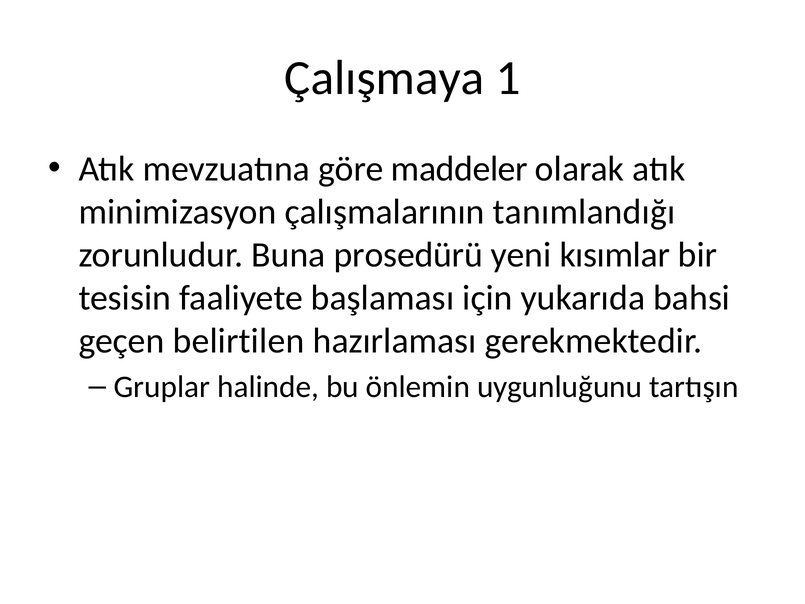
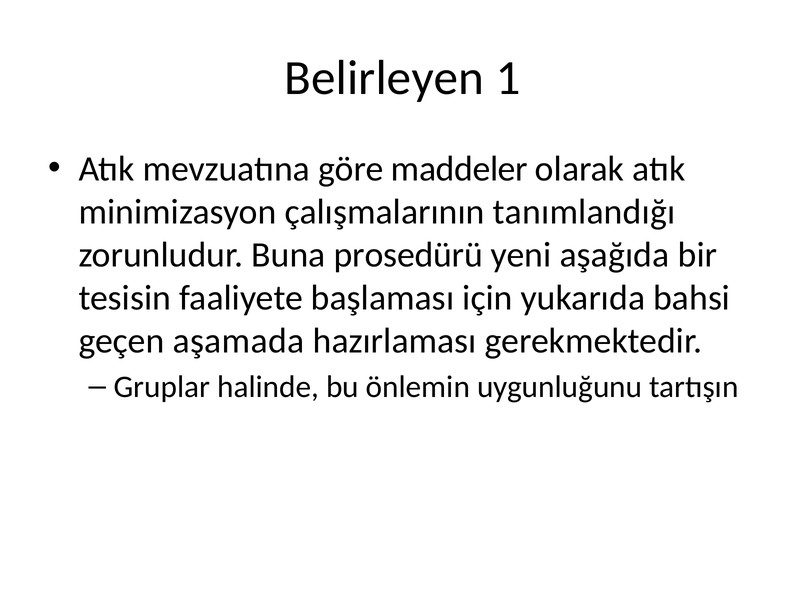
Çalışmaya: Çalışmaya -> Belirleyen
kısımlar: kısımlar -> aşağıda
belirtilen: belirtilen -> aşamada
